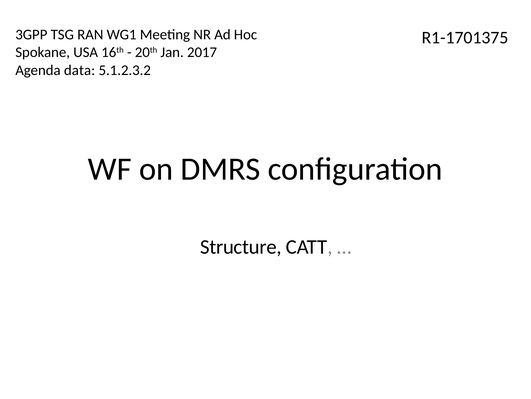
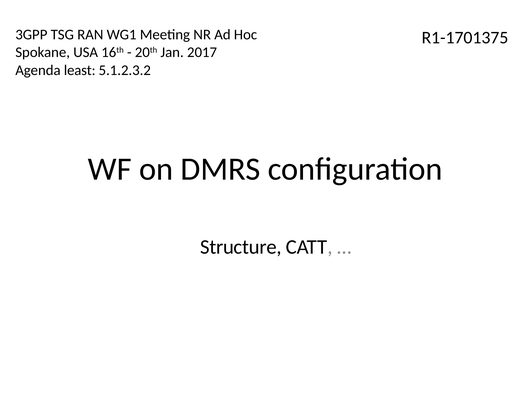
data: data -> least
